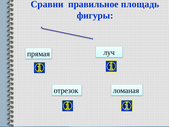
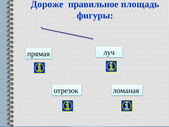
Сравни: Сравни -> Дороже
